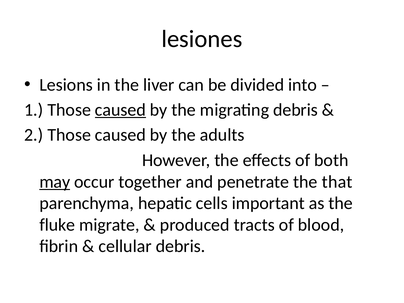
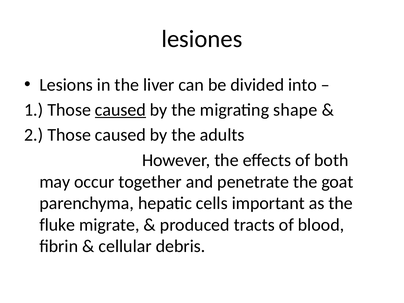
migrating debris: debris -> shape
may underline: present -> none
that: that -> goat
